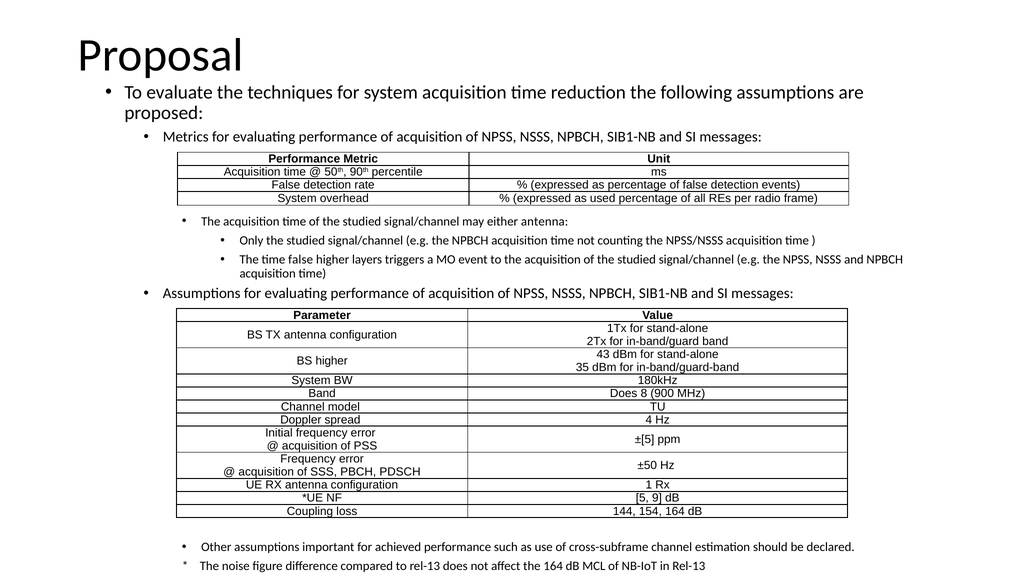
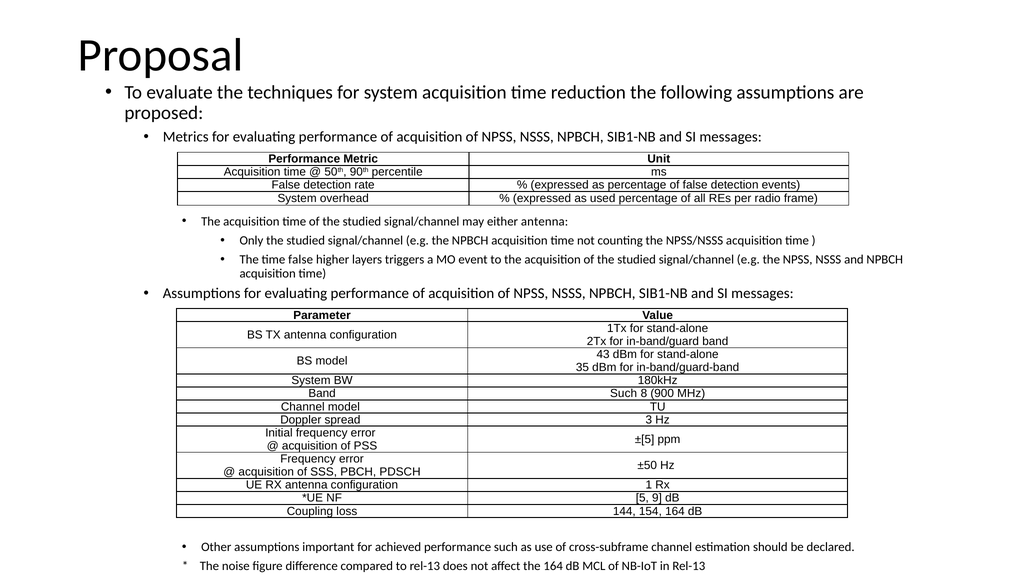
BS higher: higher -> model
Band Does: Does -> Such
4: 4 -> 3
